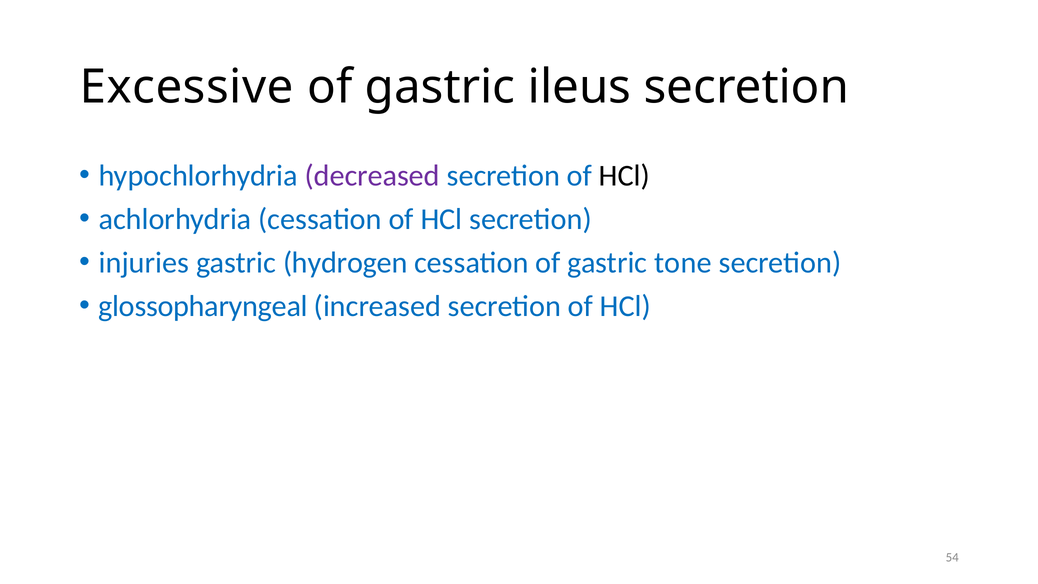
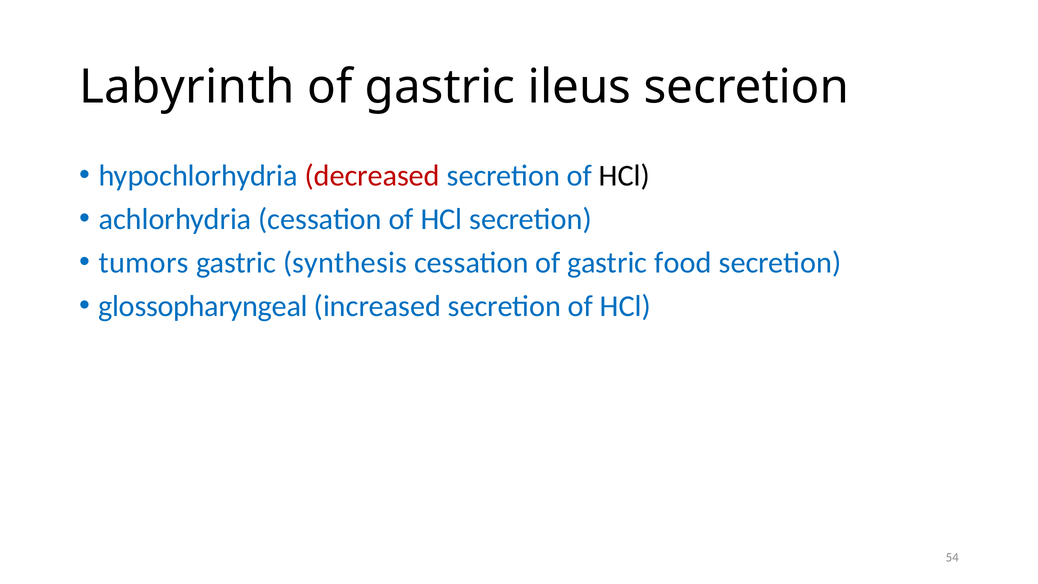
Excessive: Excessive -> Labyrinth
decreased colour: purple -> red
injuries: injuries -> tumors
hydrogen: hydrogen -> synthesis
tone: tone -> food
